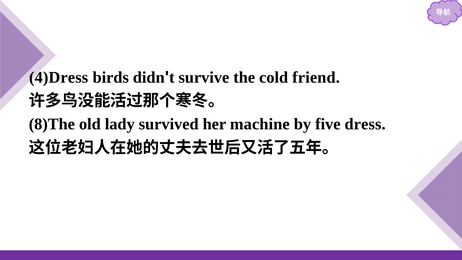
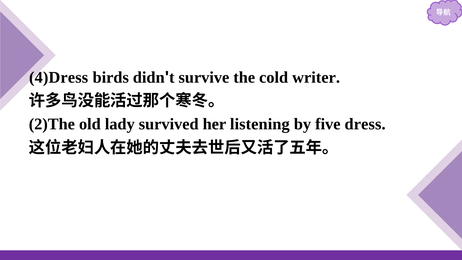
friend: friend -> writer
8)The: 8)The -> 2)The
machine: machine -> listening
